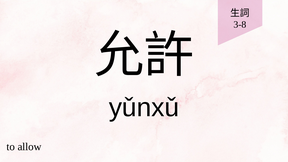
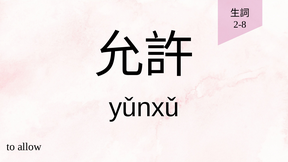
3-8: 3-8 -> 2-8
